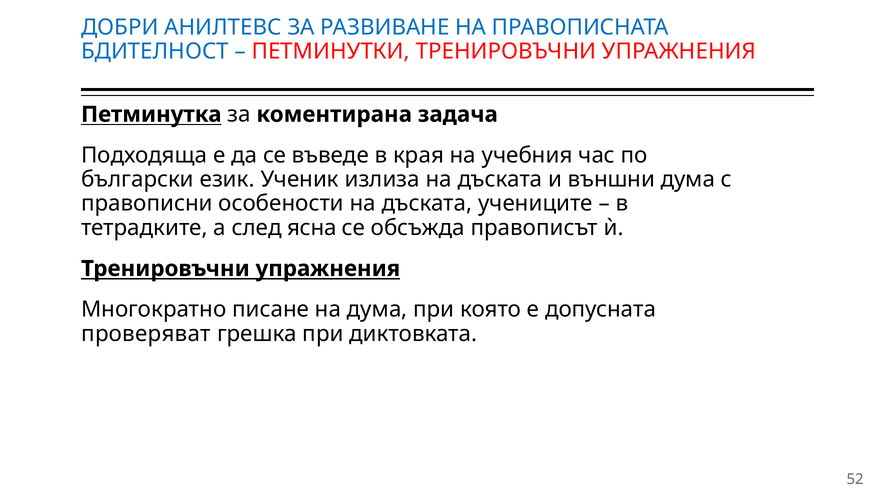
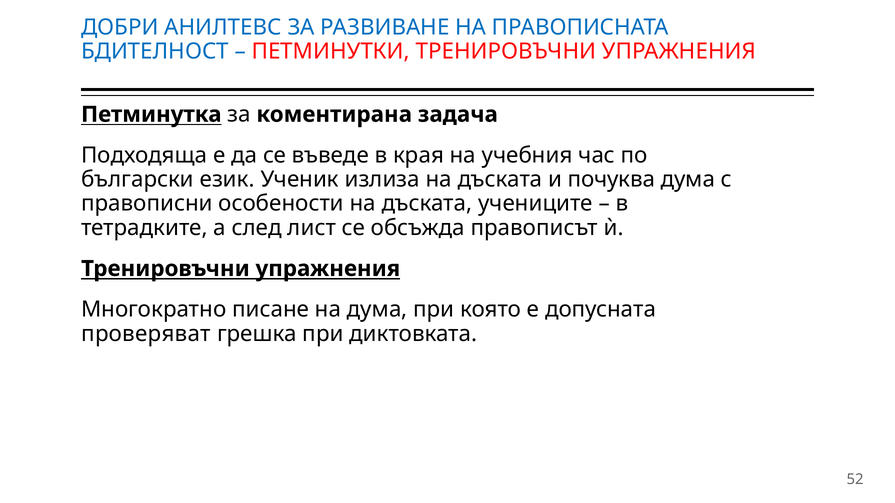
външни: външни -> почуква
ясна: ясна -> лист
